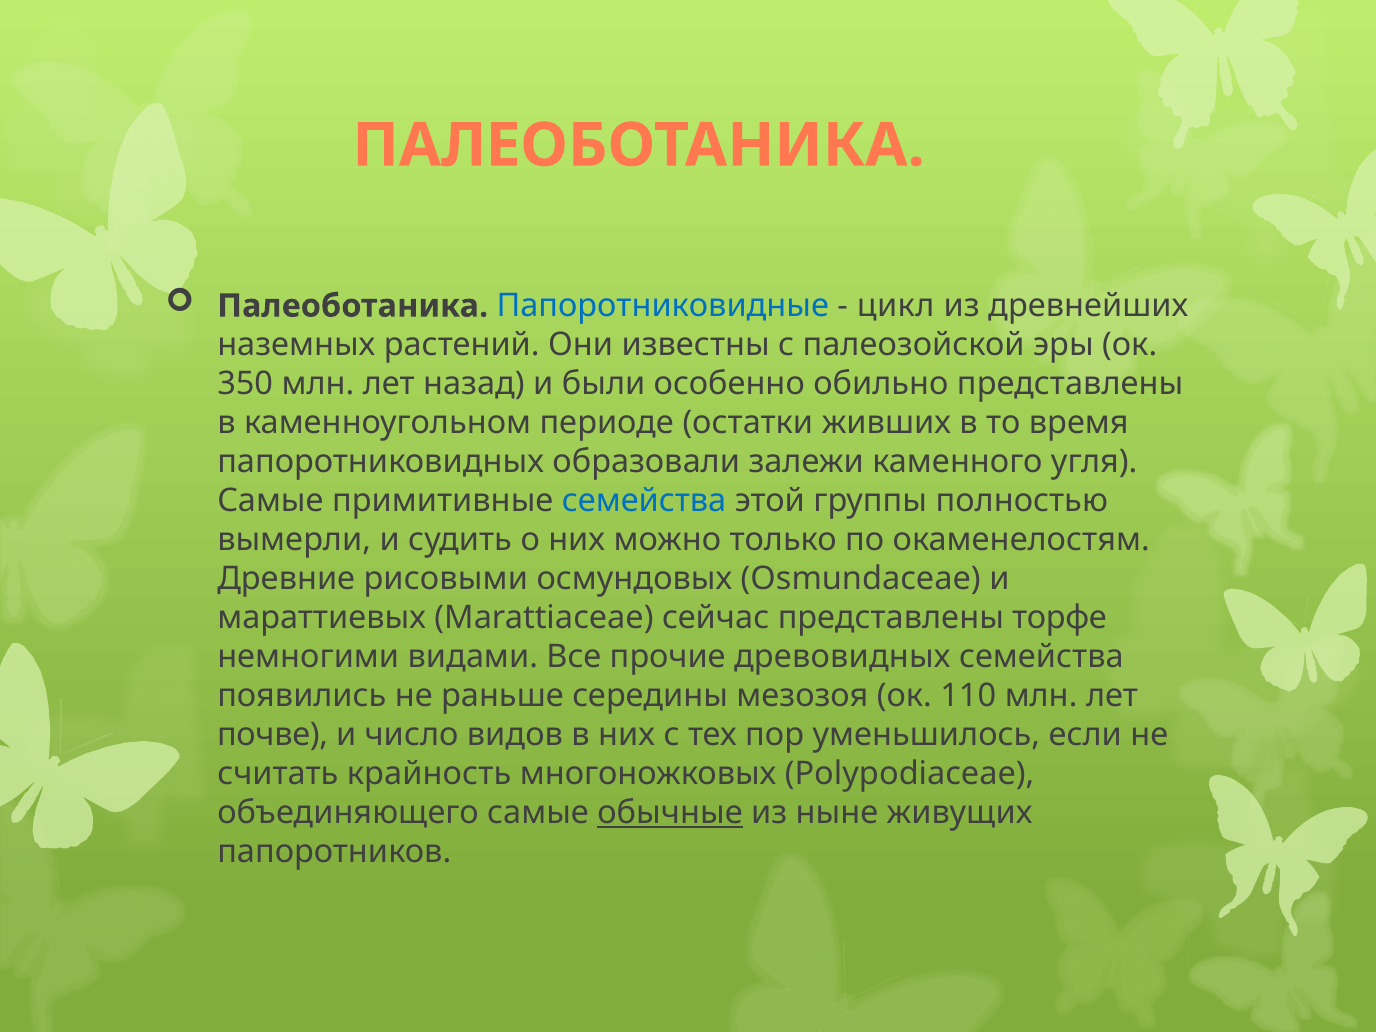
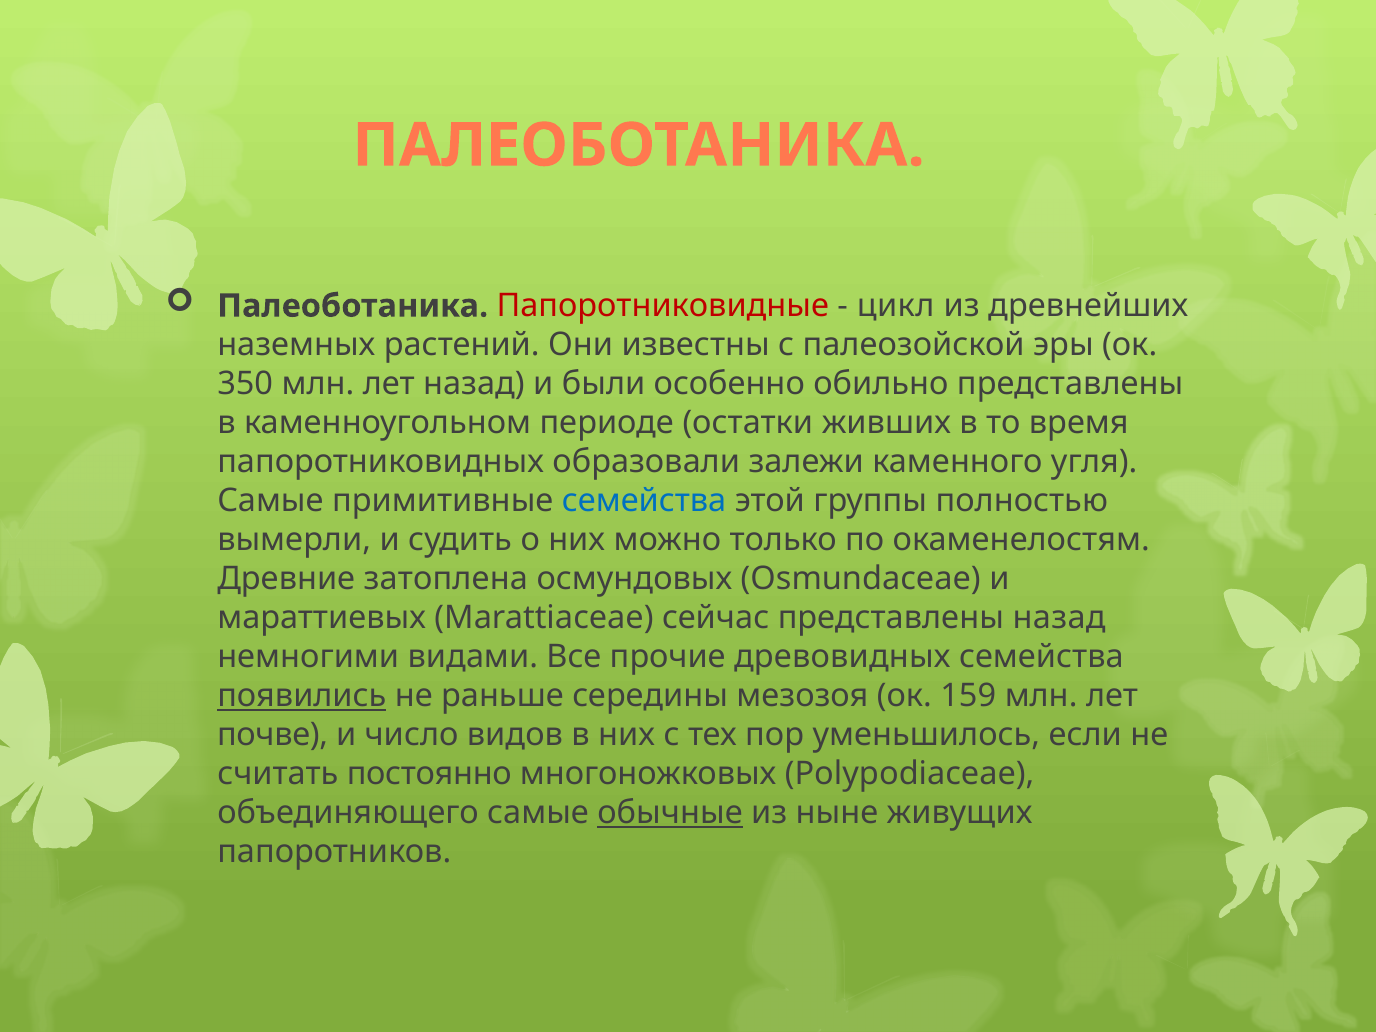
Папоротниковидные colour: blue -> red
рисовыми: рисовыми -> затоплена
представлены торфе: торфе -> назад
появились underline: none -> present
110: 110 -> 159
крайность: крайность -> постоянно
